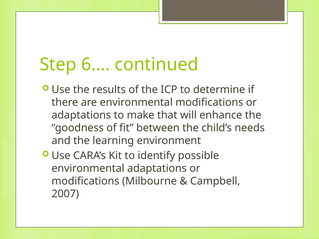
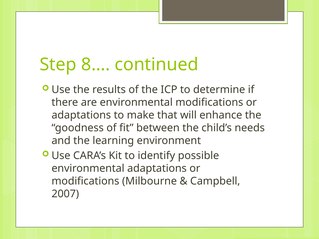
6…: 6… -> 8…
